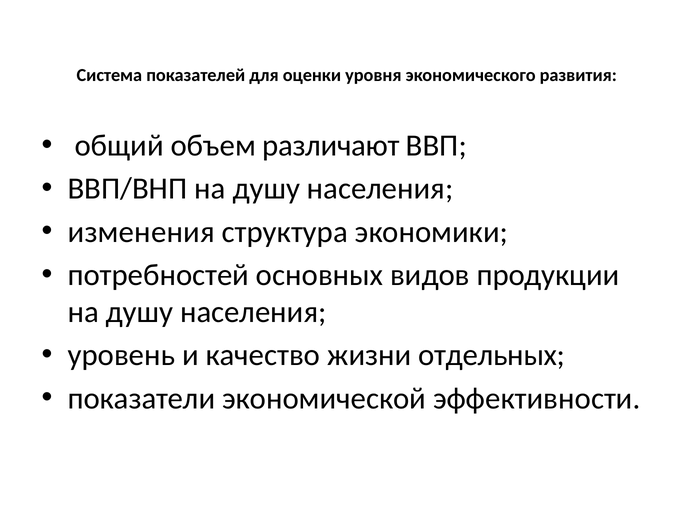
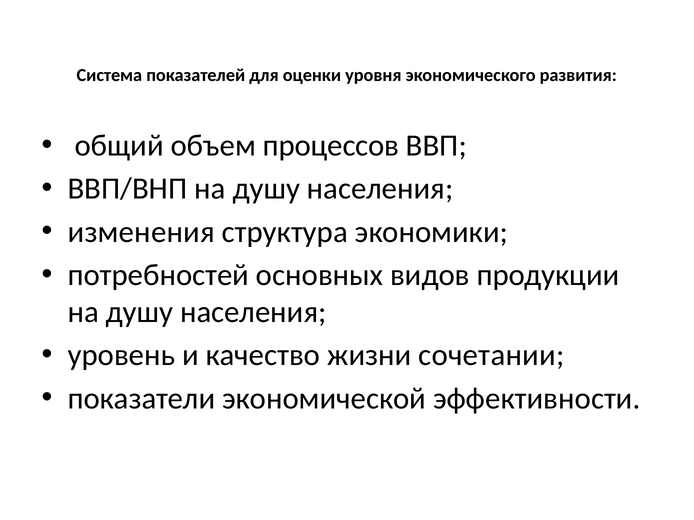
различают: различают -> процессов
отдельных: отдельных -> сочетании
